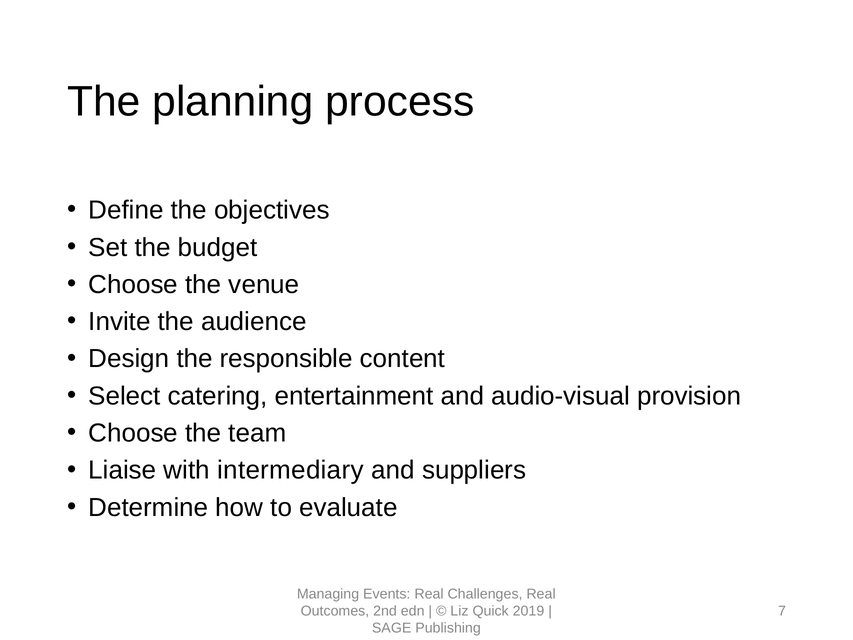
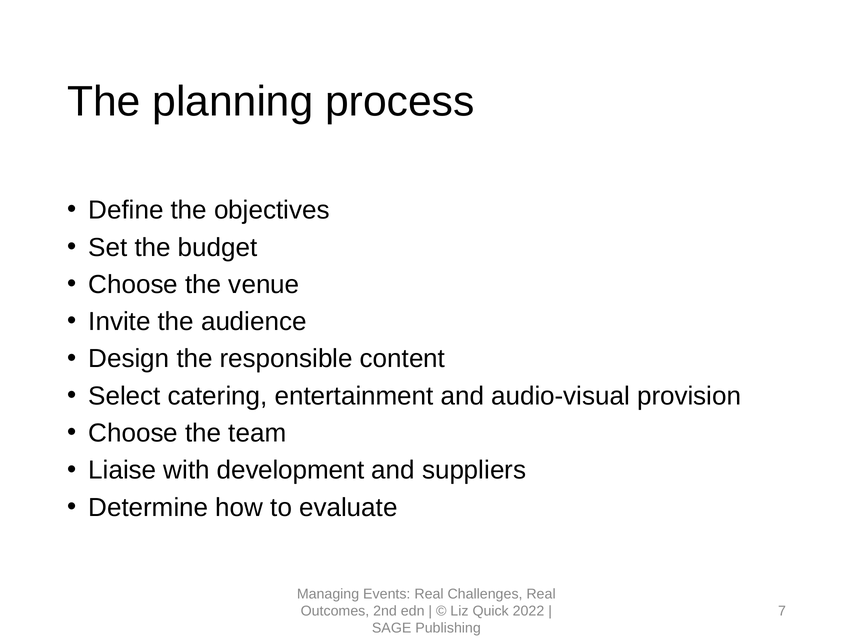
intermediary: intermediary -> development
2019: 2019 -> 2022
